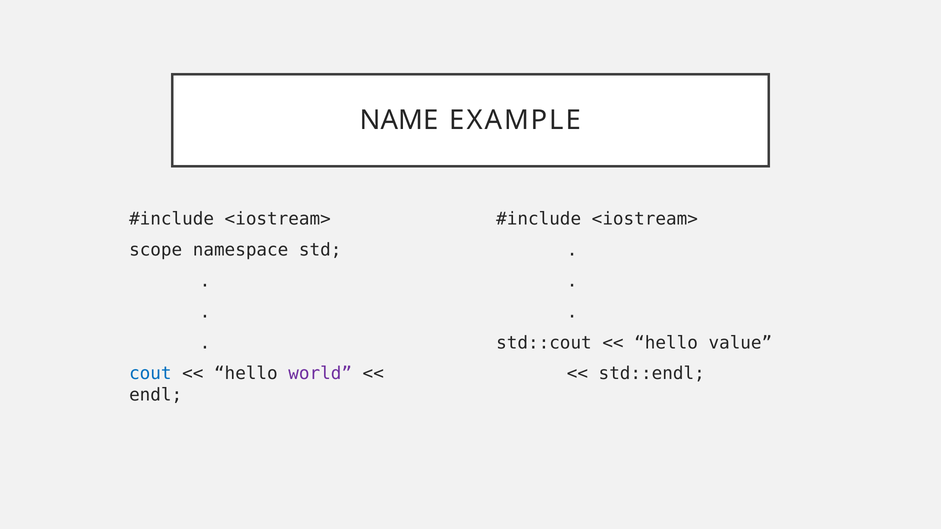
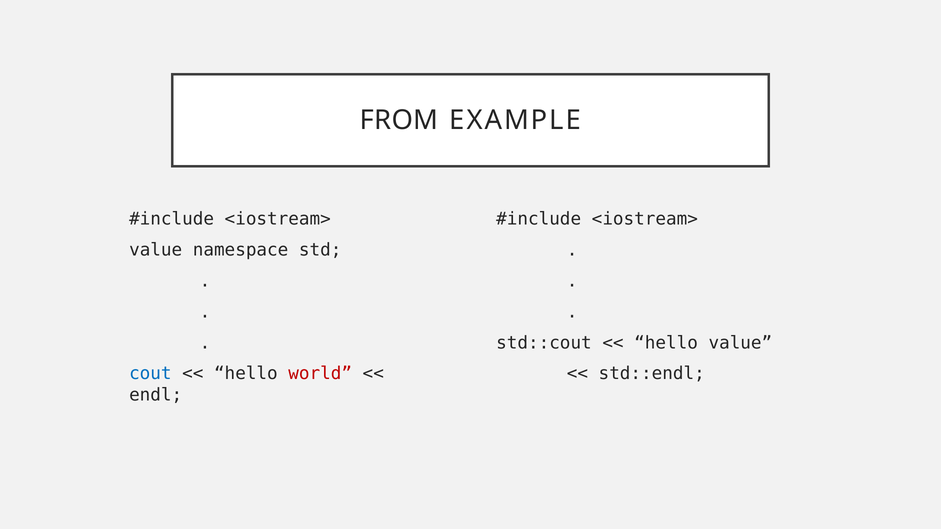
NAME: NAME -> FROM
scope at (156, 250): scope -> value
world colour: purple -> red
